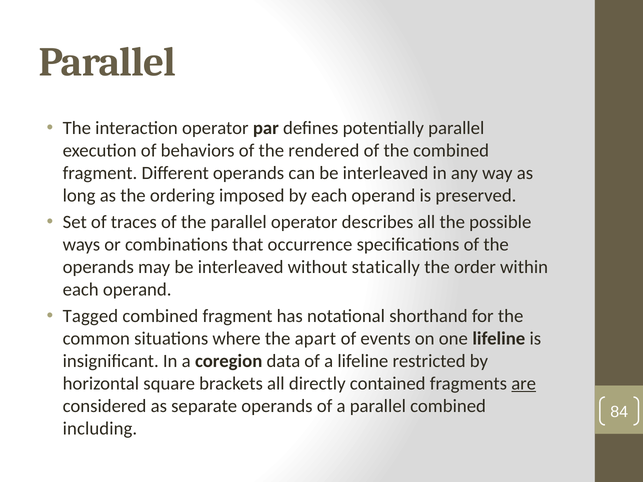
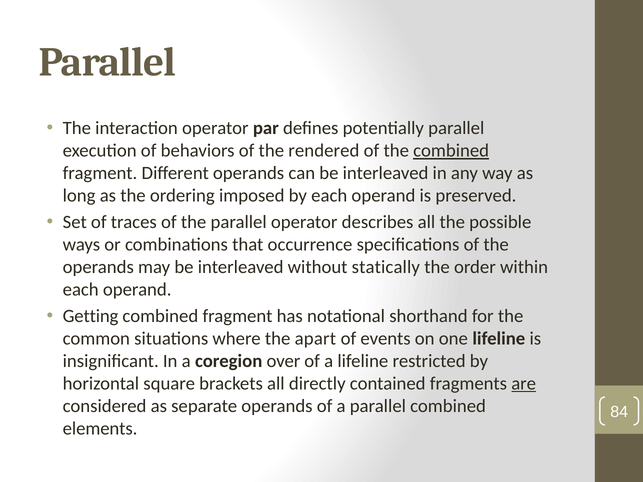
combined at (451, 151) underline: none -> present
Tagged: Tagged -> Getting
data: data -> over
including: including -> elements
